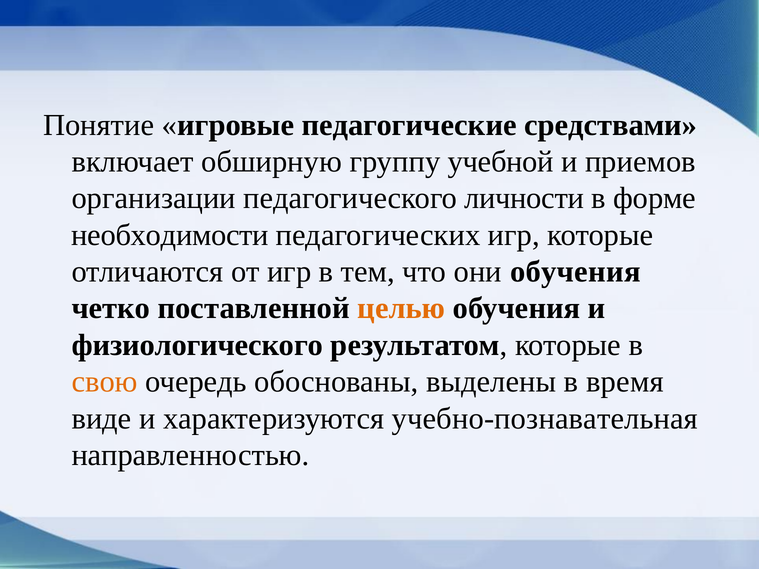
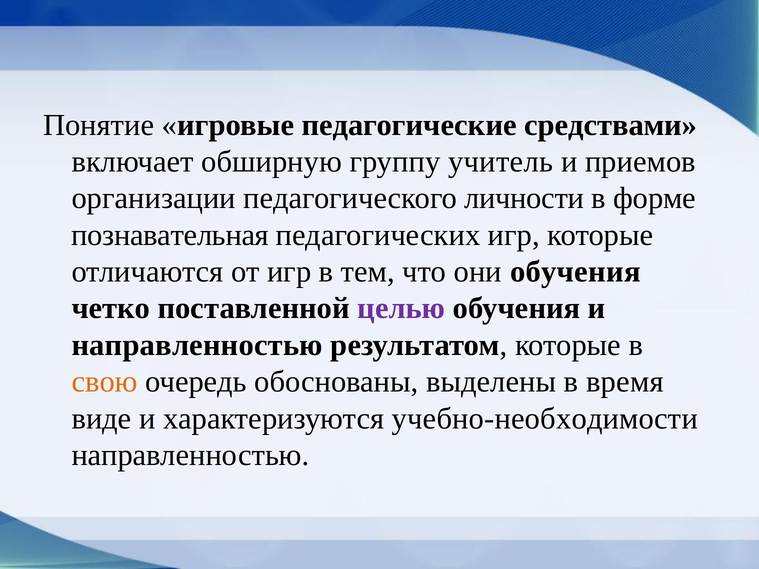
учебной: учебной -> учитель
необходимости: необходимости -> познавательная
целью colour: orange -> purple
физиологического at (197, 345): физиологического -> направленностью
учебно-познавательная: учебно-познавательная -> учебно-необходимости
